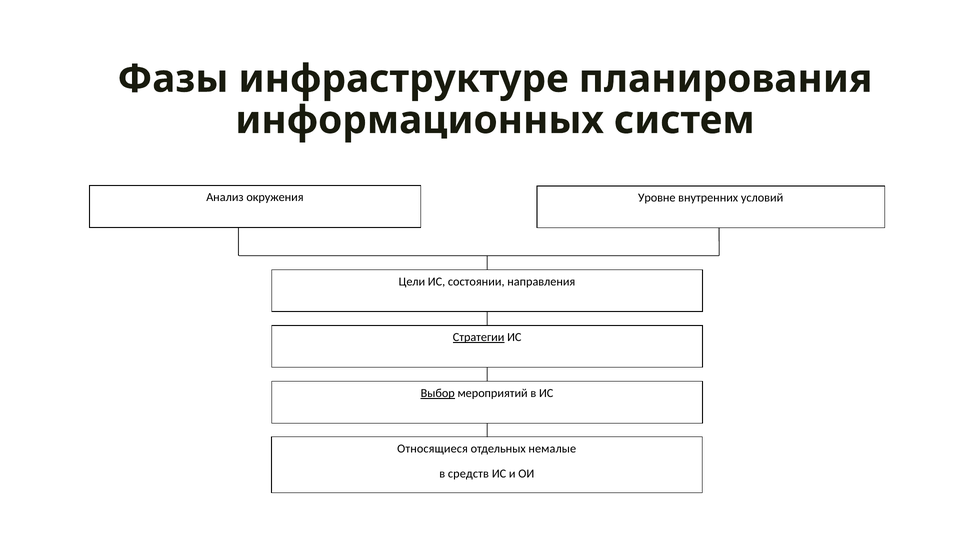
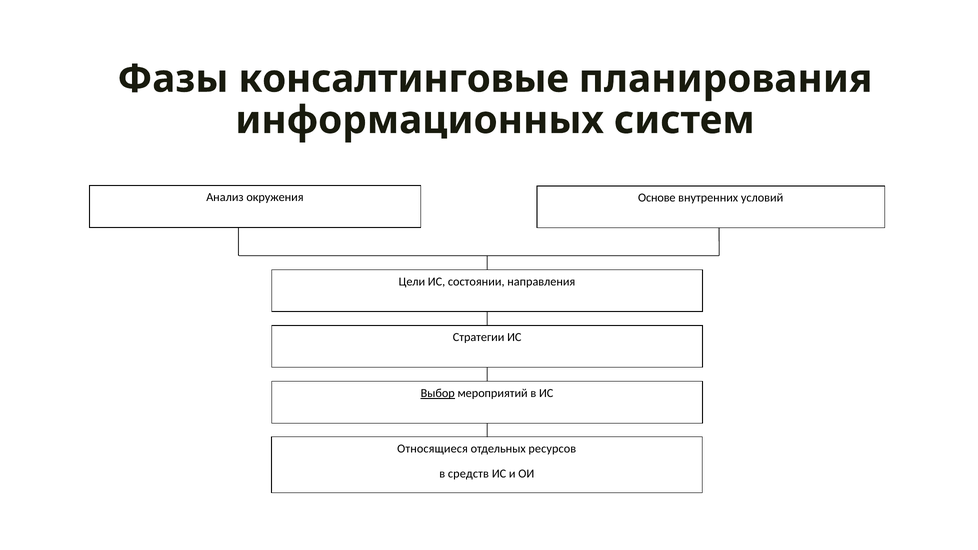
инфраструктуре: инфраструктуре -> консалтинговые
Уровне: Уровне -> Основе
Стратегии underline: present -> none
немалые: немалые -> ресурсов
